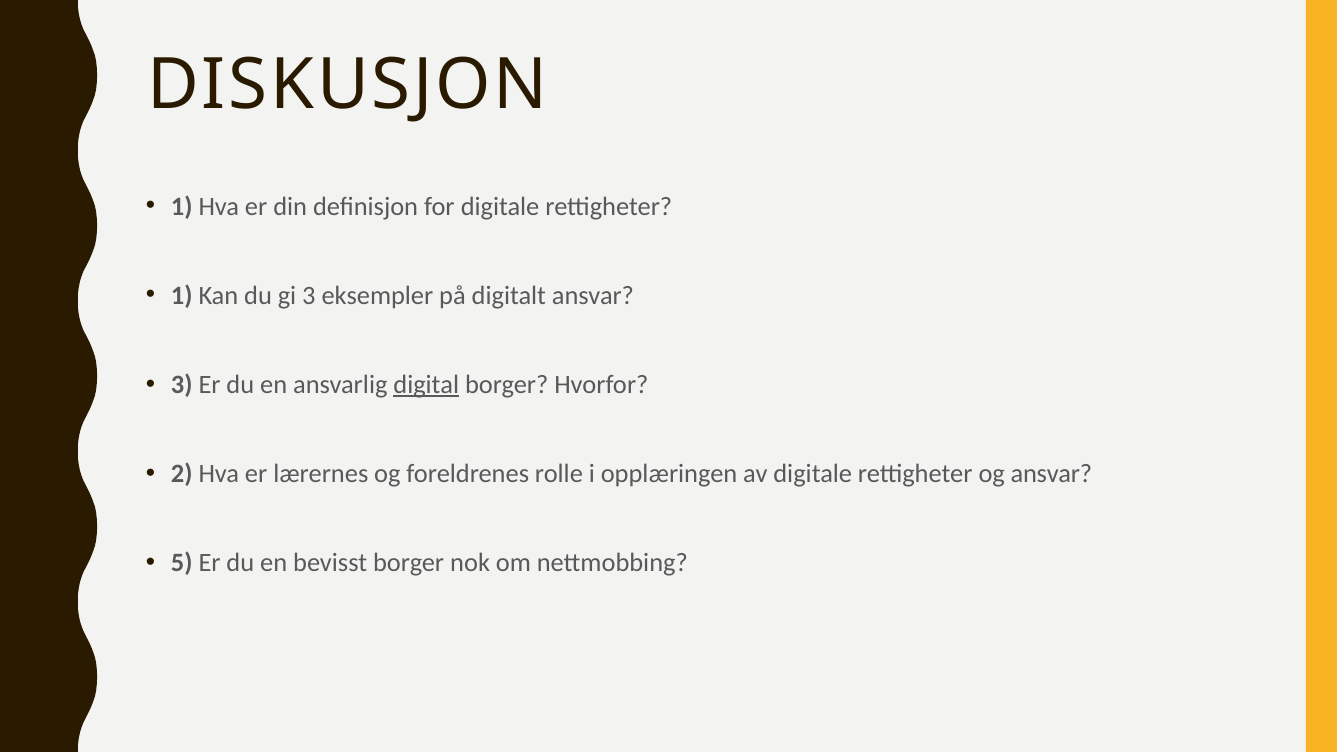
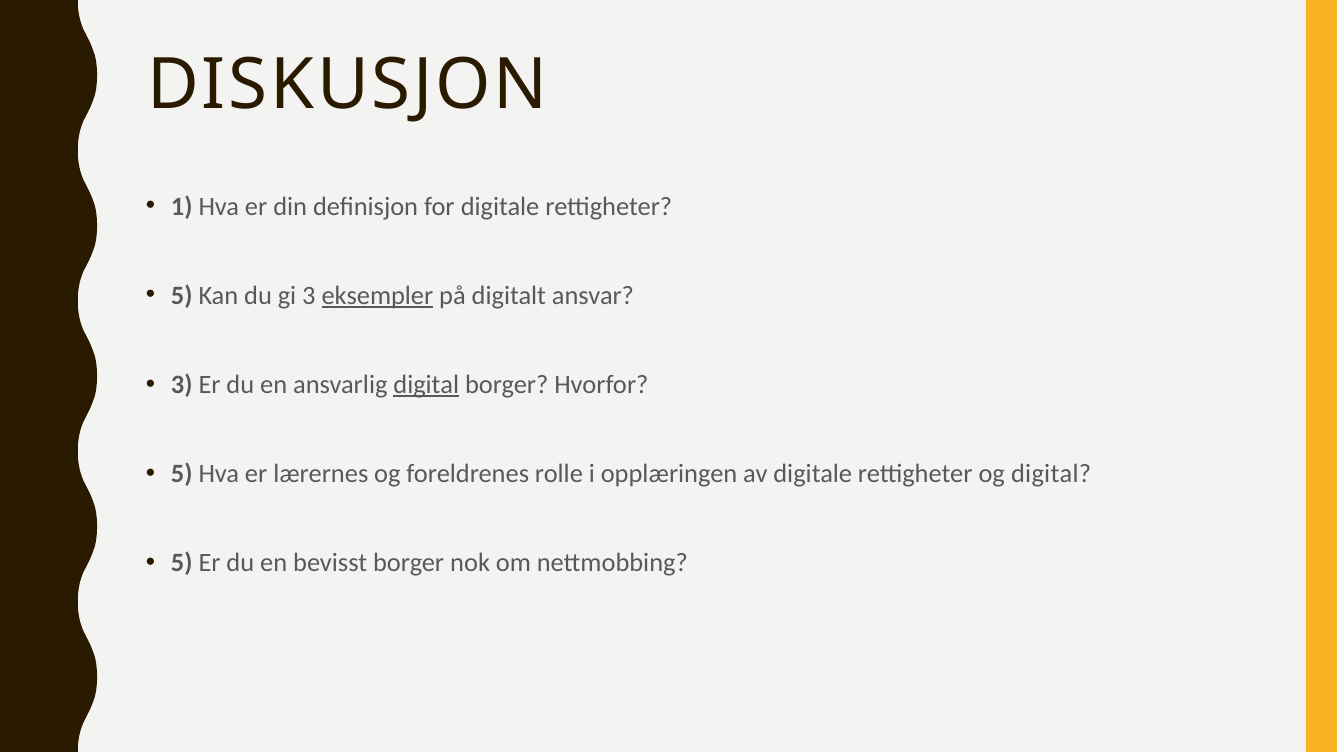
1 at (182, 296): 1 -> 5
eksempler underline: none -> present
2 at (182, 474): 2 -> 5
og ansvar: ansvar -> digital
